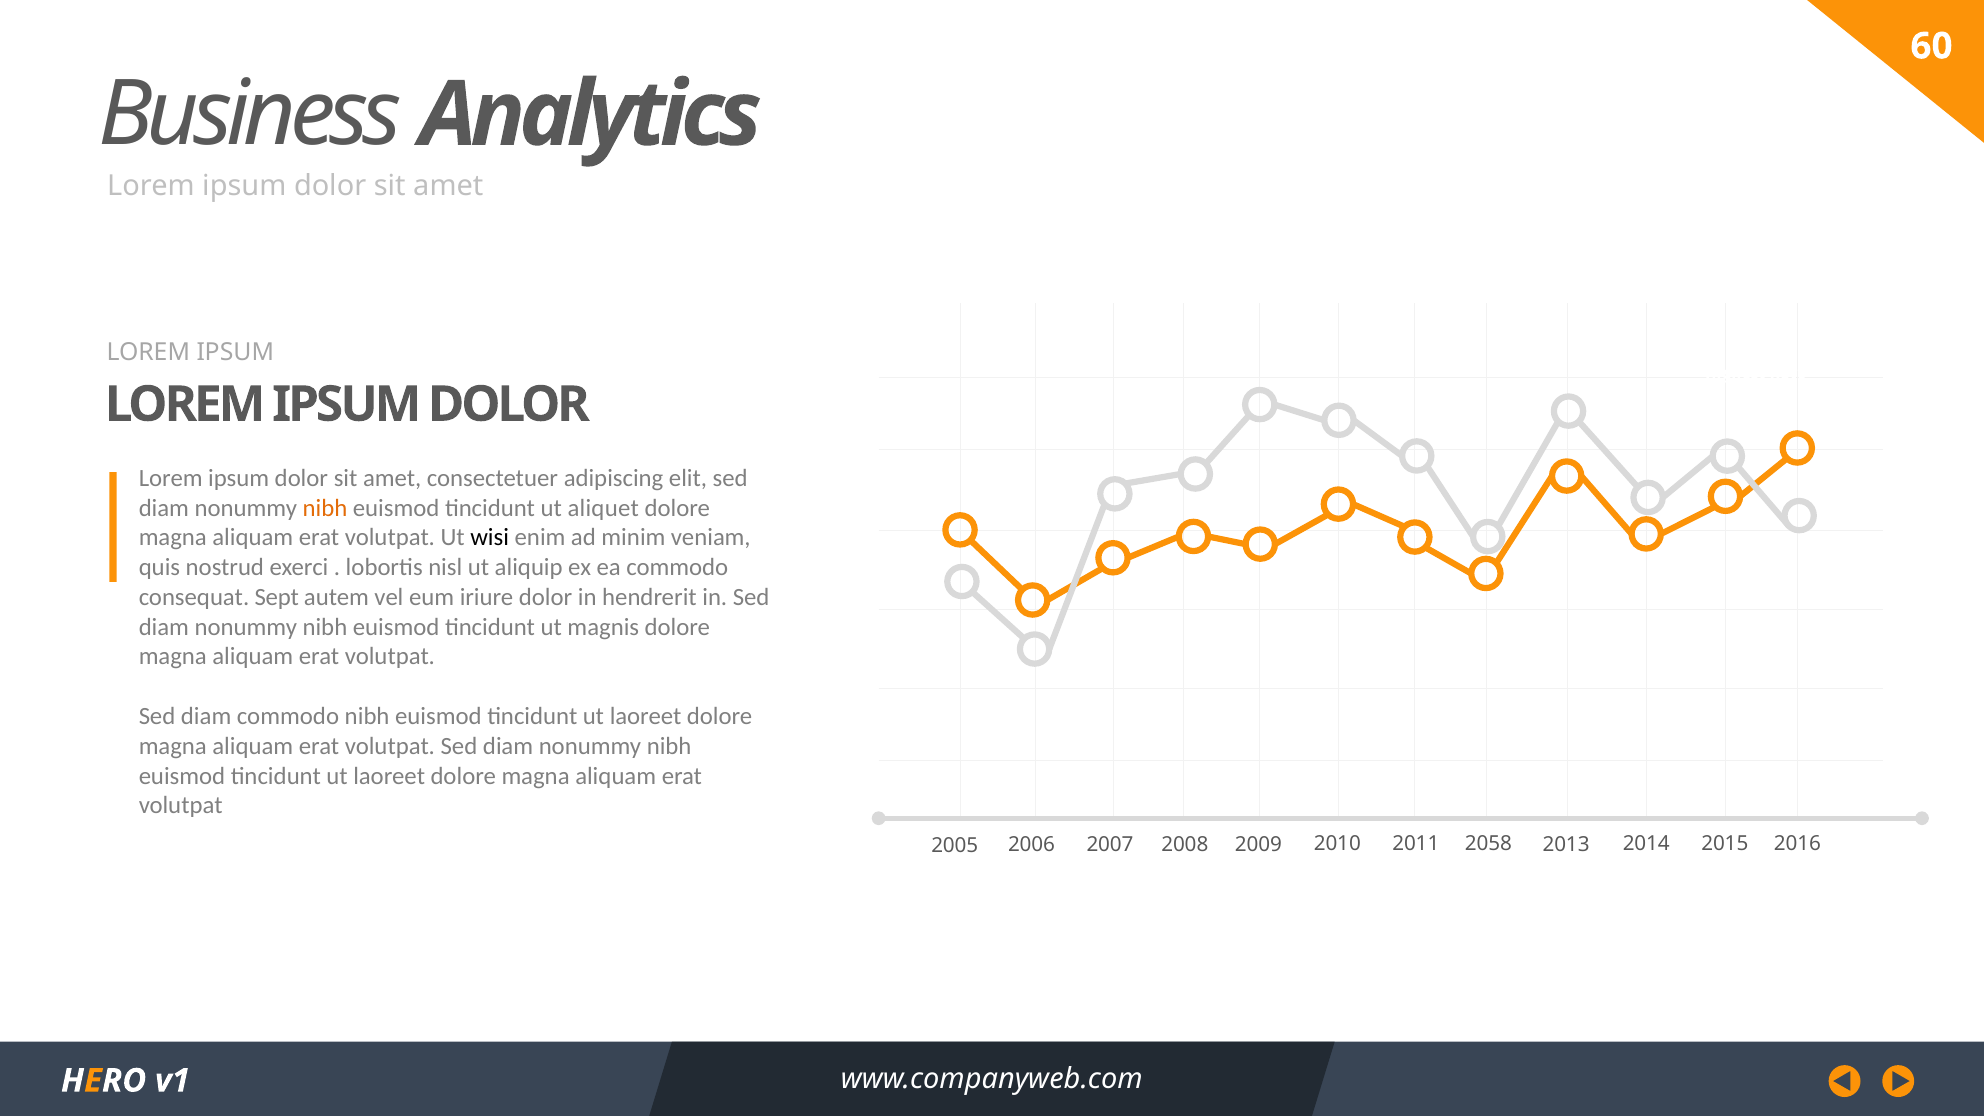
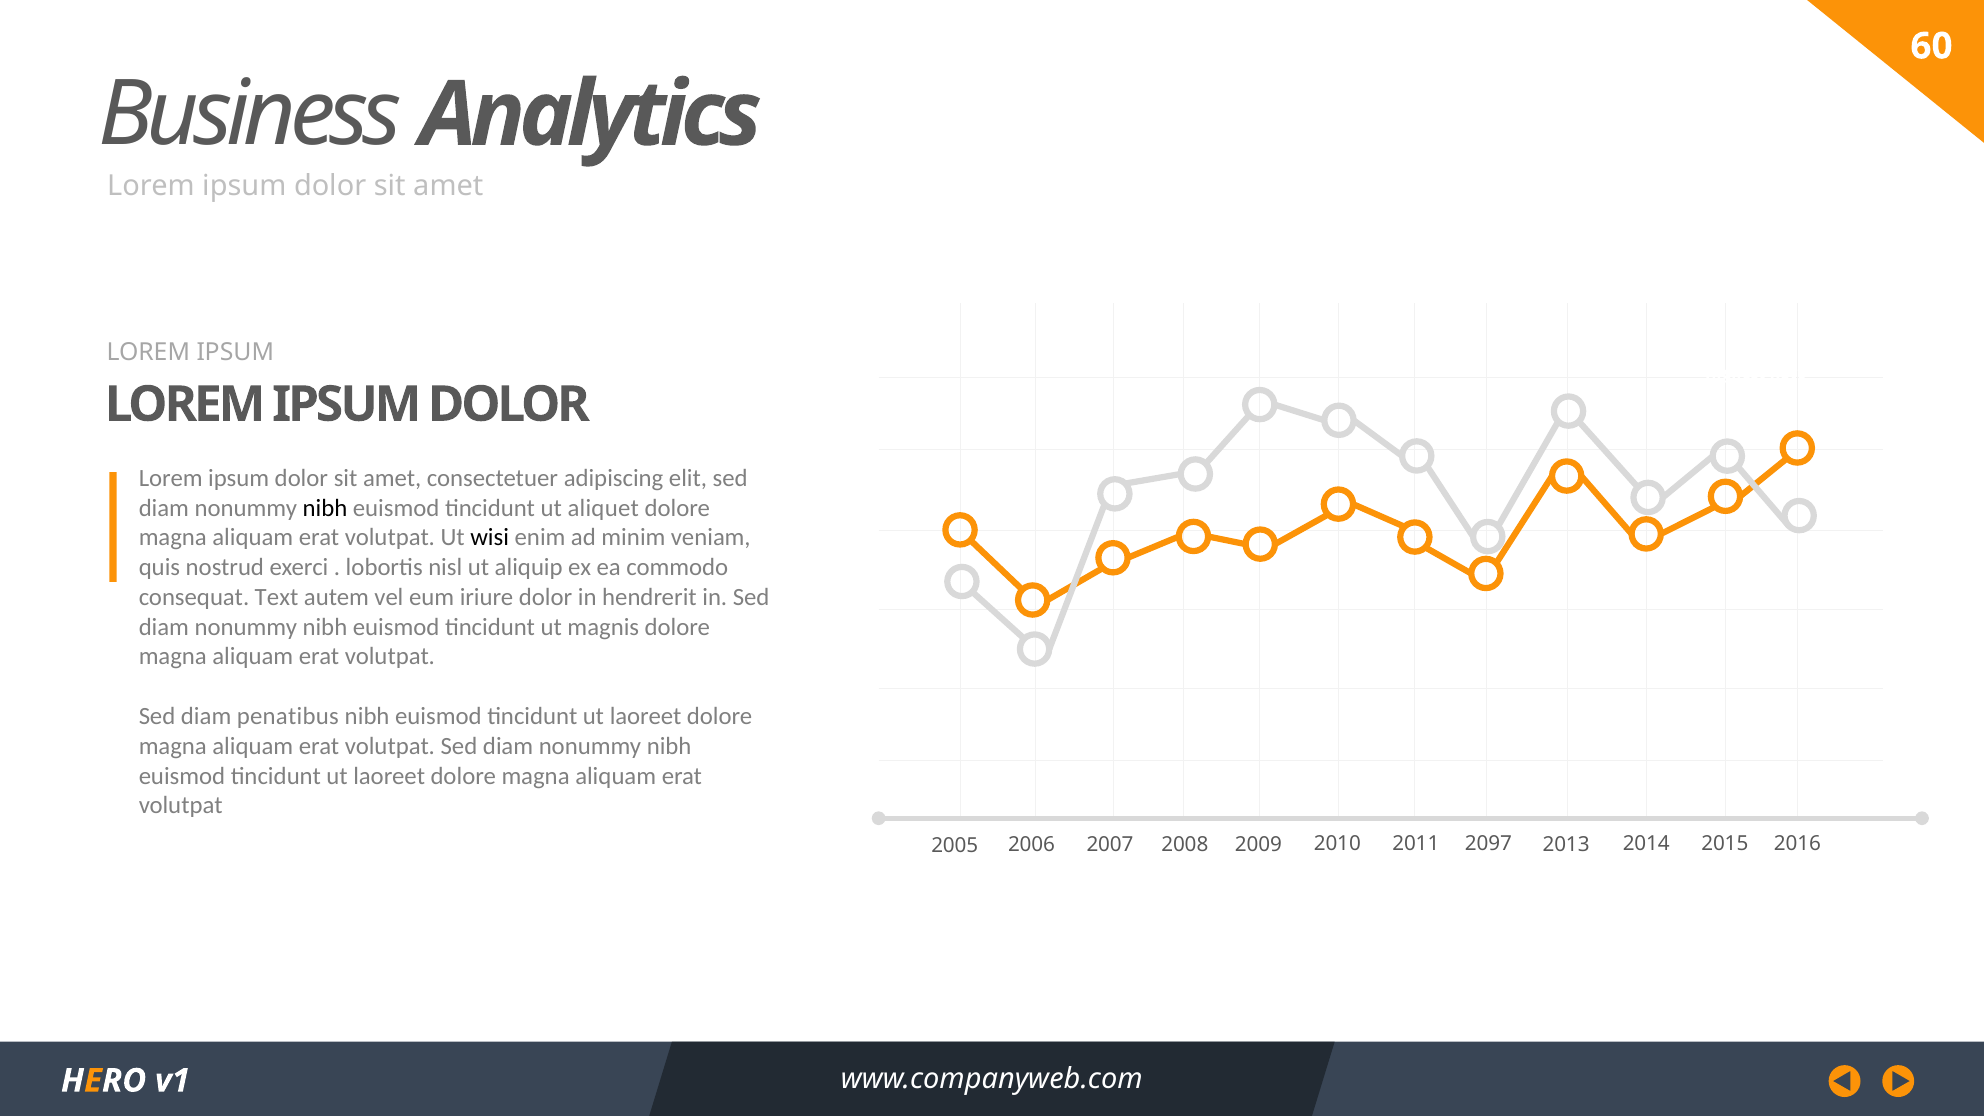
nibh at (325, 508) colour: orange -> black
Sept: Sept -> Text
diam commodo: commodo -> penatibus
2058: 2058 -> 2097
